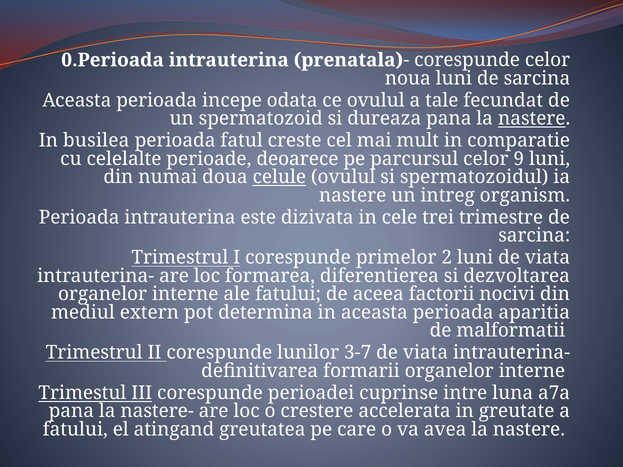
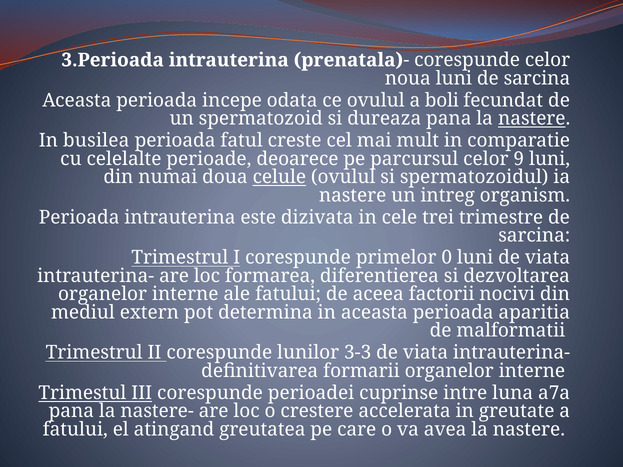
0.Perioada: 0.Perioada -> 3.Perioada
tale: tale -> boli
2: 2 -> 0
3-7: 3-7 -> 3-3
